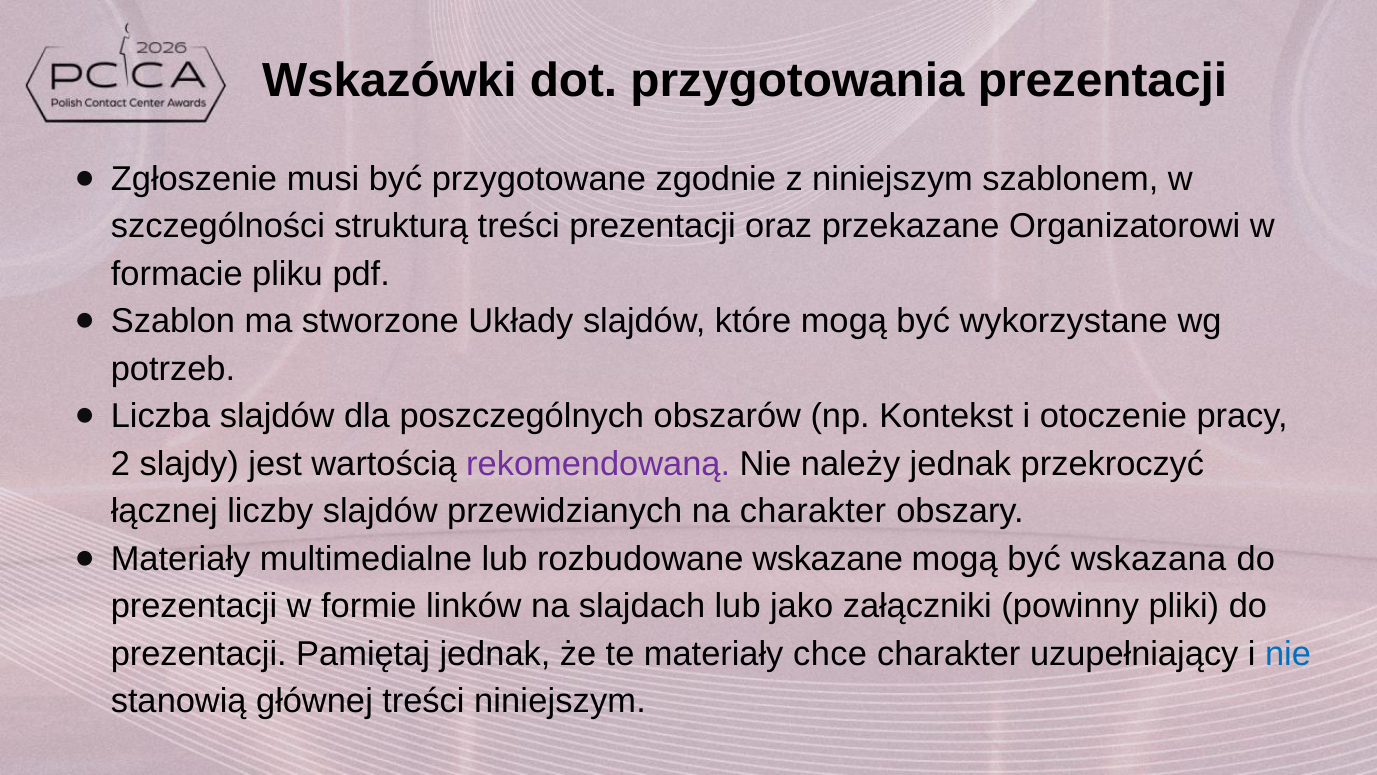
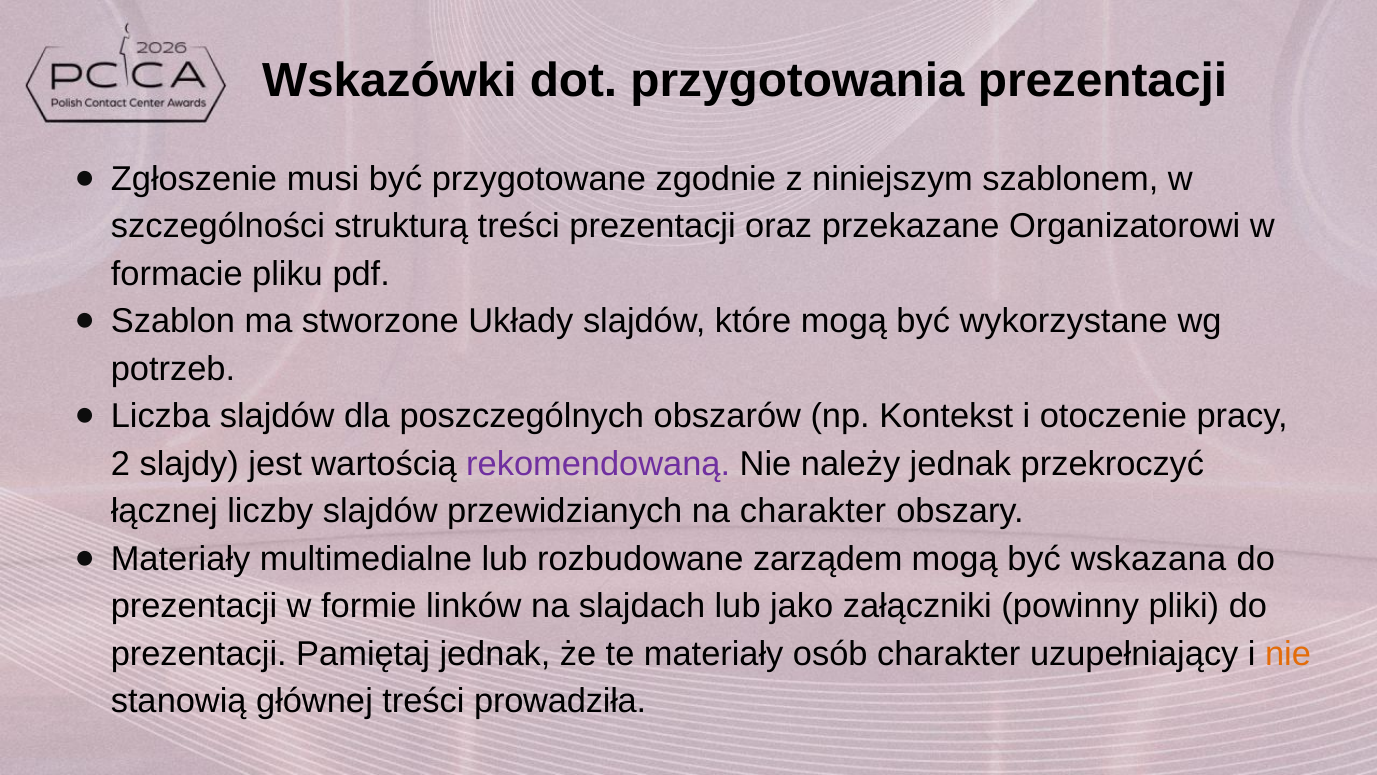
wskazane: wskazane -> zarządem
chce: chce -> osób
nie at (1288, 653) colour: blue -> orange
treści niniejszym: niniejszym -> prowadziła
